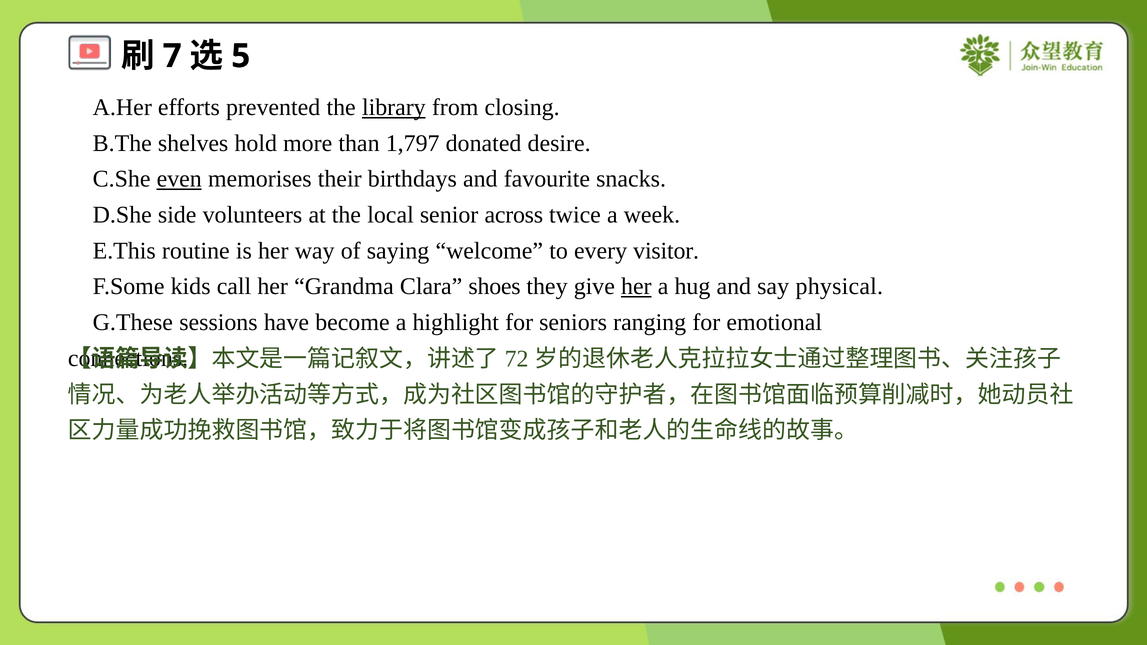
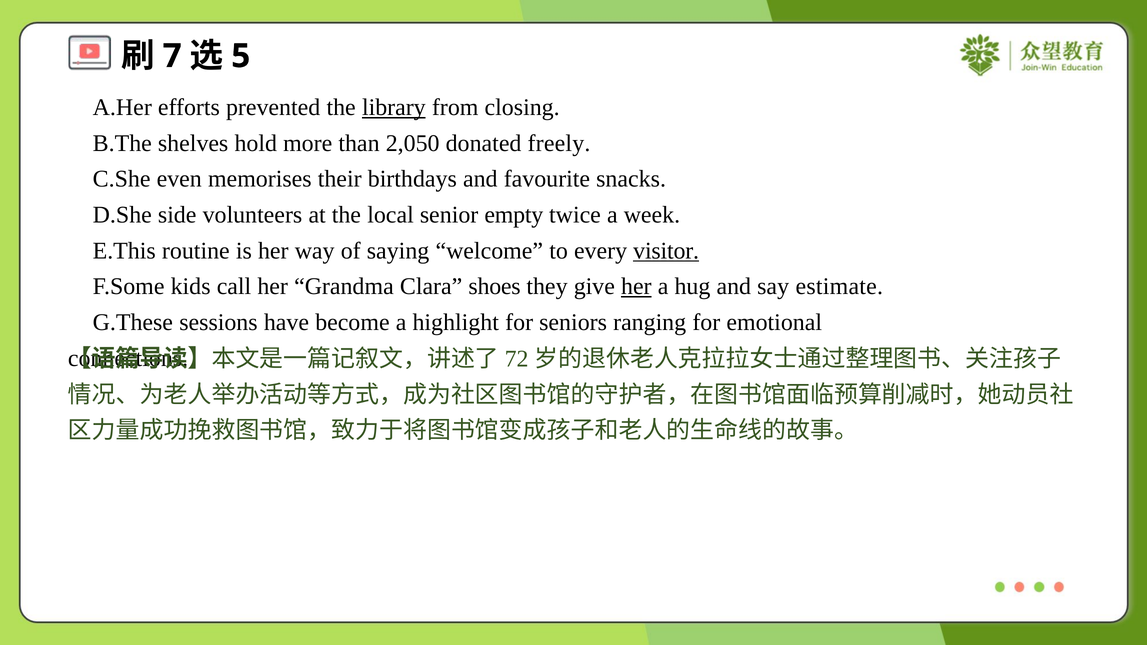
1,797: 1,797 -> 2,050
desire: desire -> freely
even underline: present -> none
across: across -> empty
visitor underline: none -> present
physical: physical -> estimate
